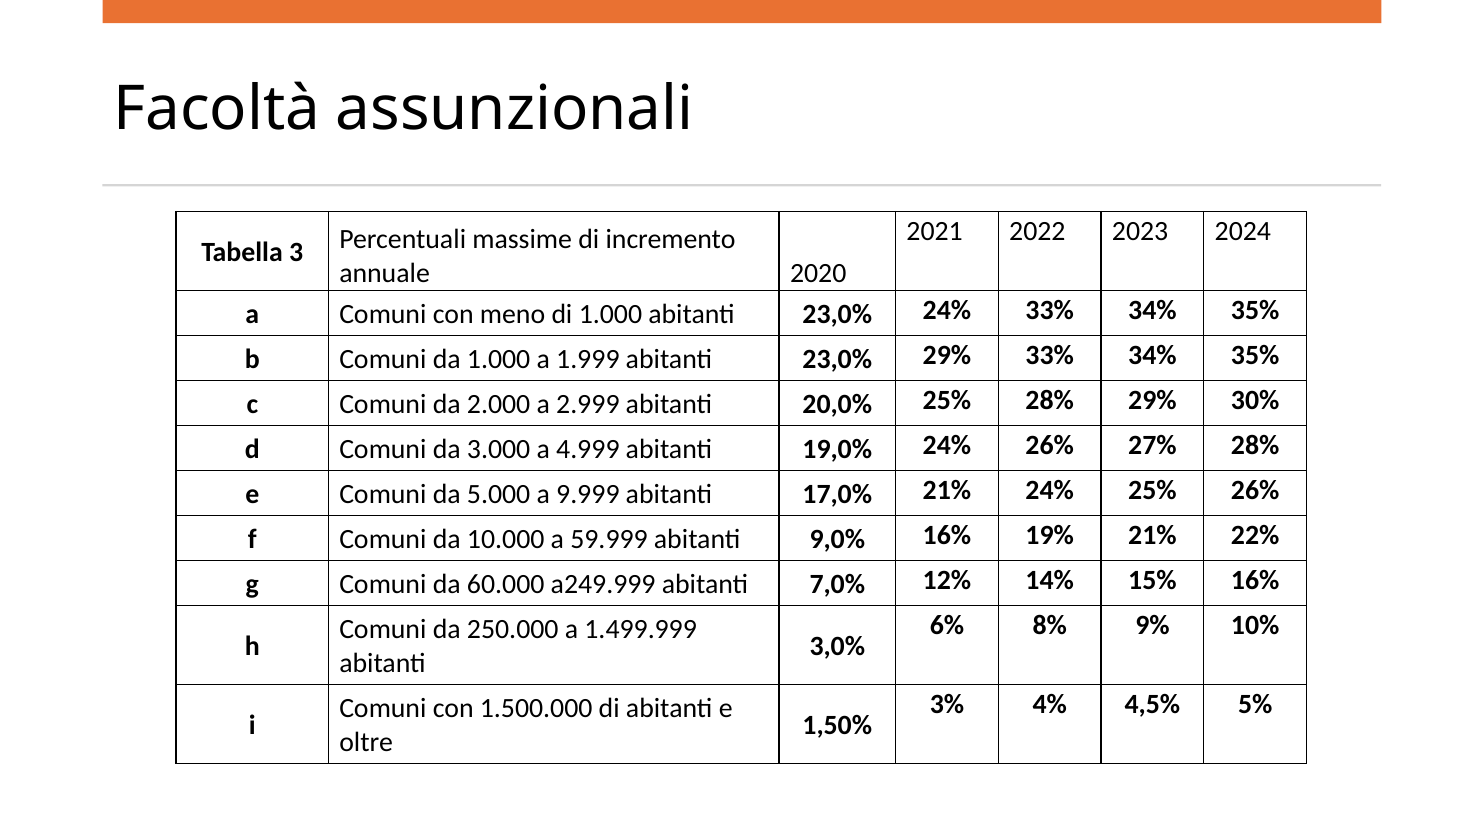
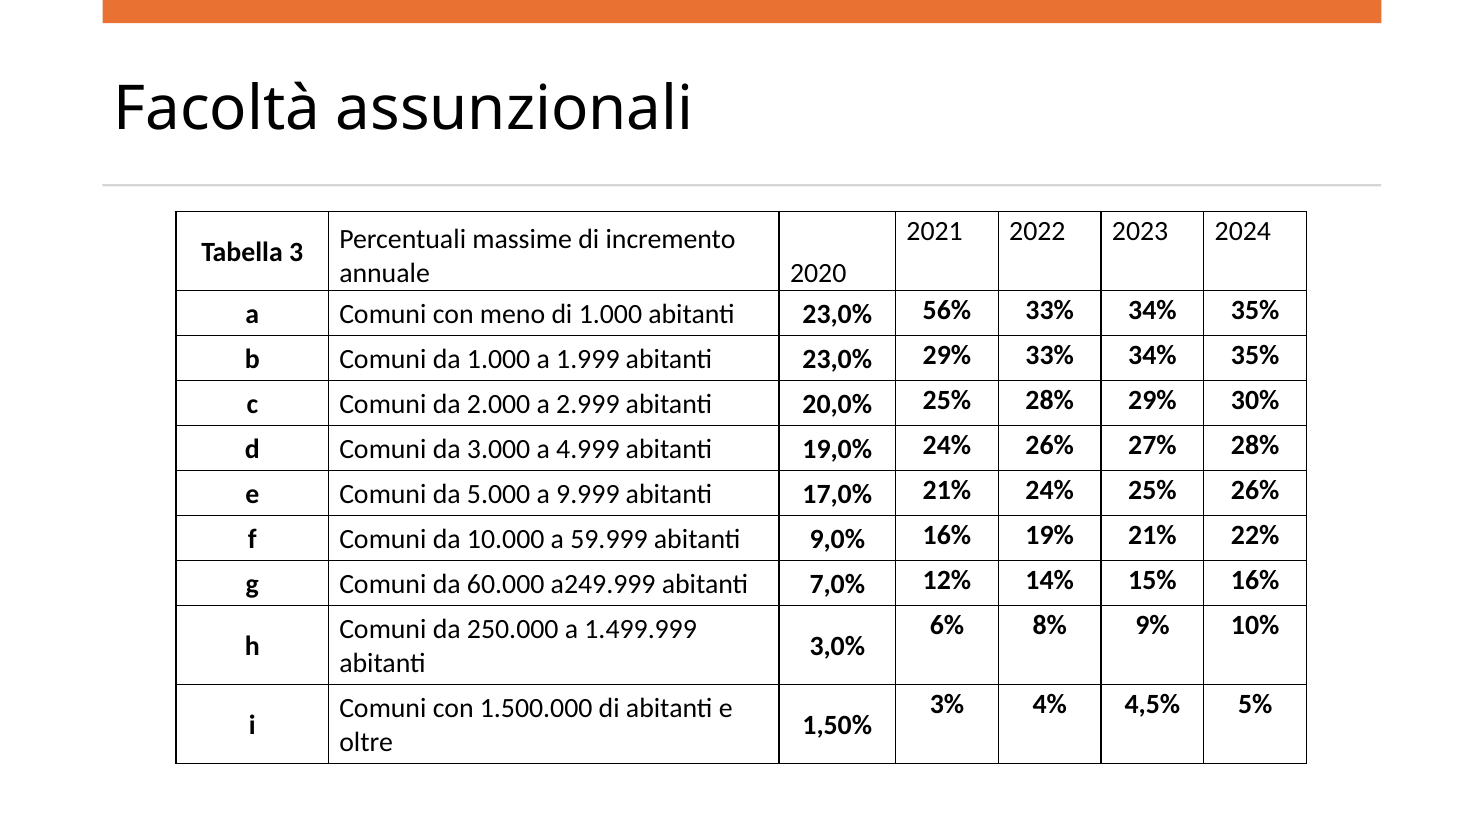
23,0% 24%: 24% -> 56%
